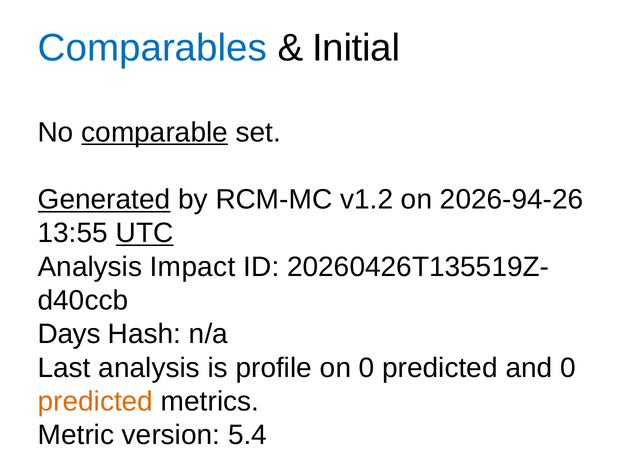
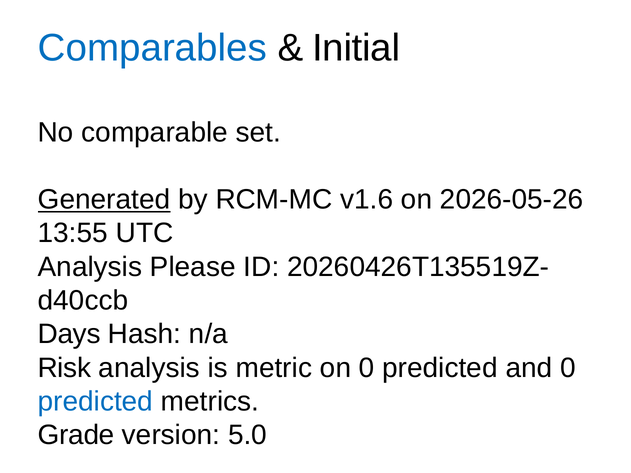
comparable underline: present -> none
v1.2: v1.2 -> v1.6
2026-94-26: 2026-94-26 -> 2026-05-26
UTC underline: present -> none
Impact: Impact -> Please
Last: Last -> Risk
profile: profile -> metric
predicted at (95, 402) colour: orange -> blue
Metric: Metric -> Grade
5.4: 5.4 -> 5.0
